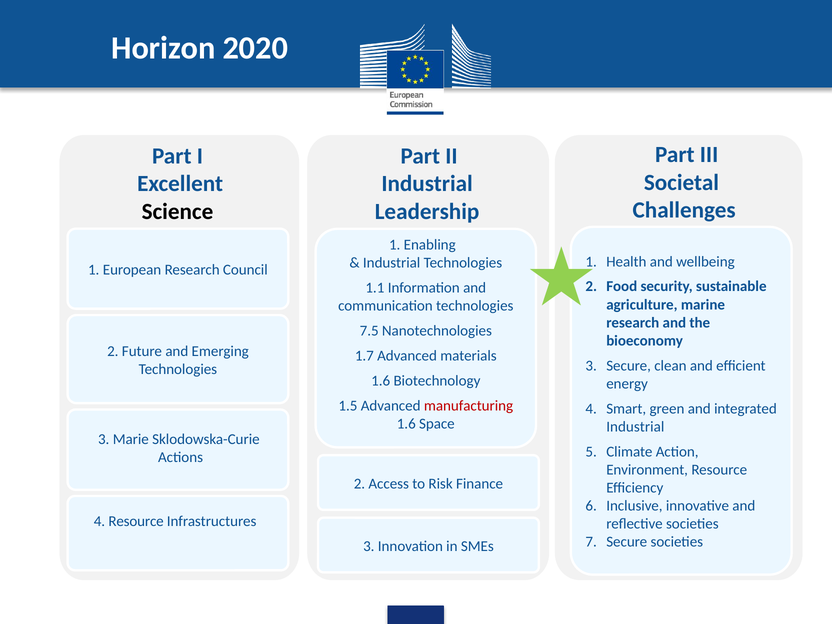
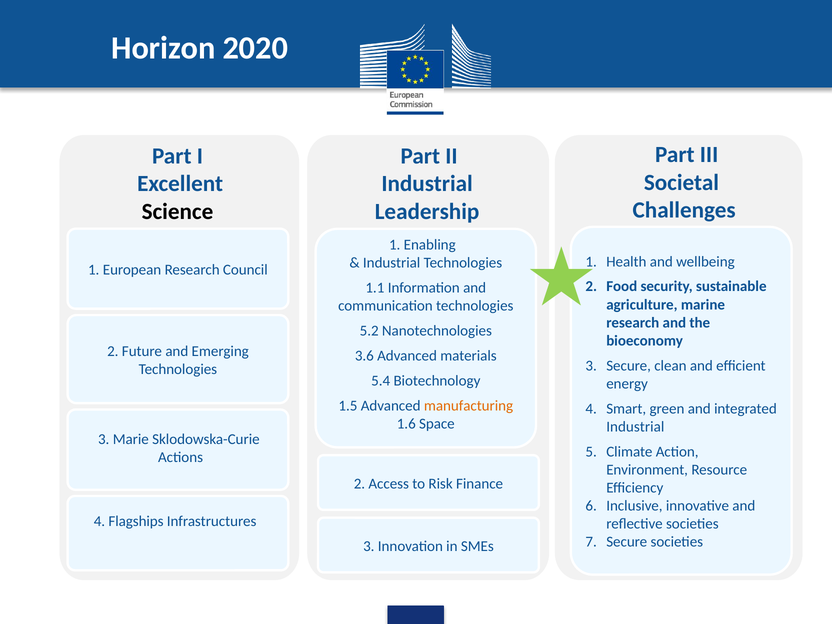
7.5: 7.5 -> 5.2
1.7: 1.7 -> 3.6
1.6 at (381, 381): 1.6 -> 5.4
manufacturing colour: red -> orange
4 Resource: Resource -> Flagships
